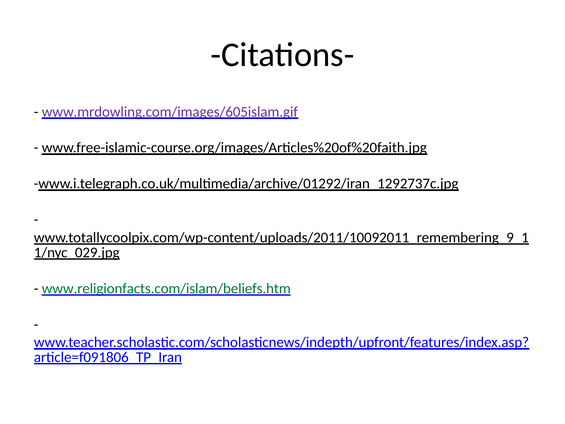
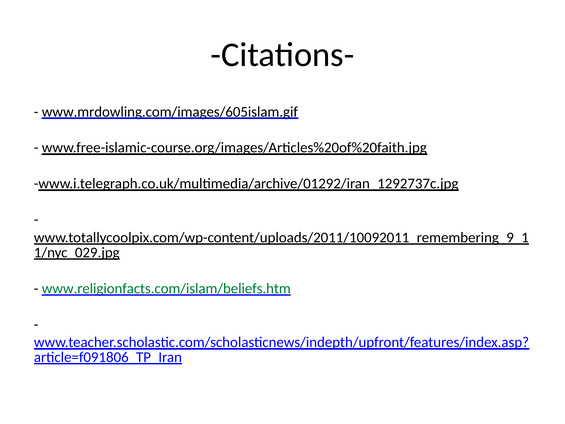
www.mrdowling.com/images/605islam.gif colour: purple -> black
